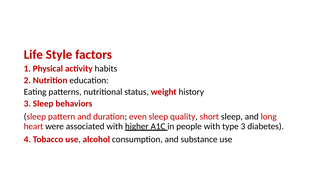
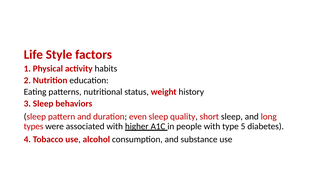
heart: heart -> types
type 3: 3 -> 5
